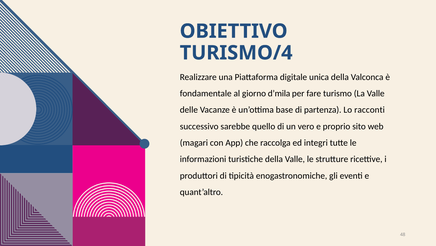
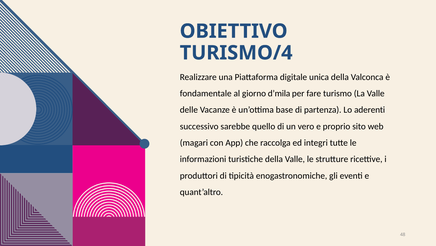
racconti: racconti -> aderenti
